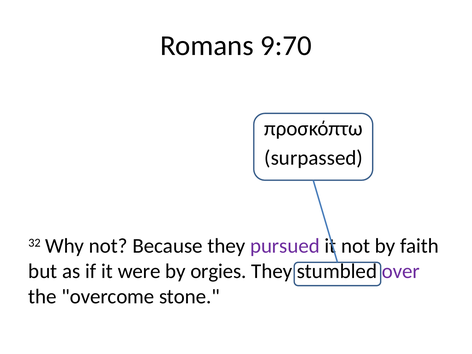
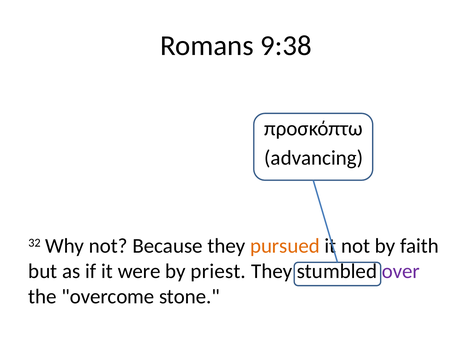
9:70: 9:70 -> 9:38
surpassed: surpassed -> advancing
pursued colour: purple -> orange
orgies: orgies -> priest
